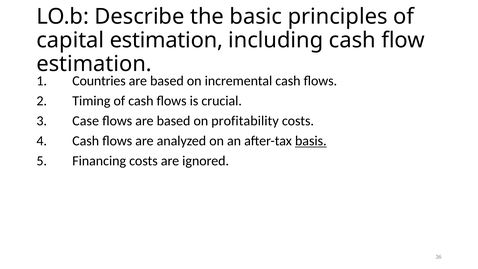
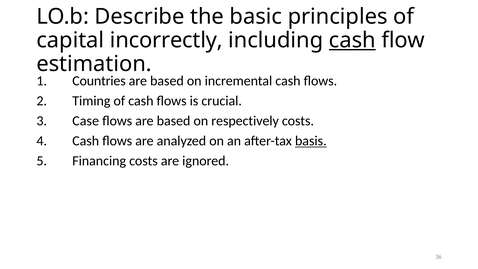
capital estimation: estimation -> incorrectly
cash at (352, 40) underline: none -> present
profitability: profitability -> respectively
